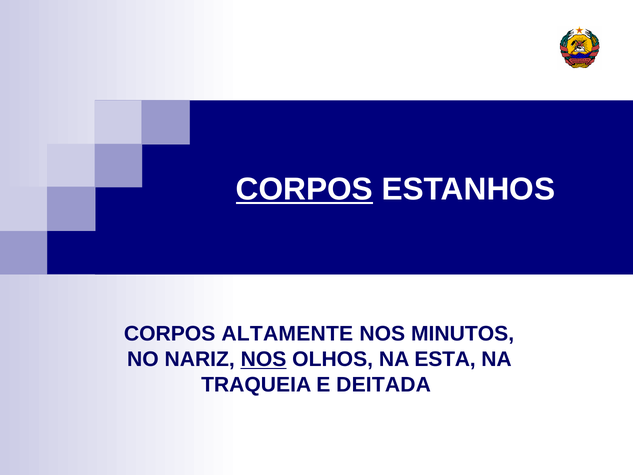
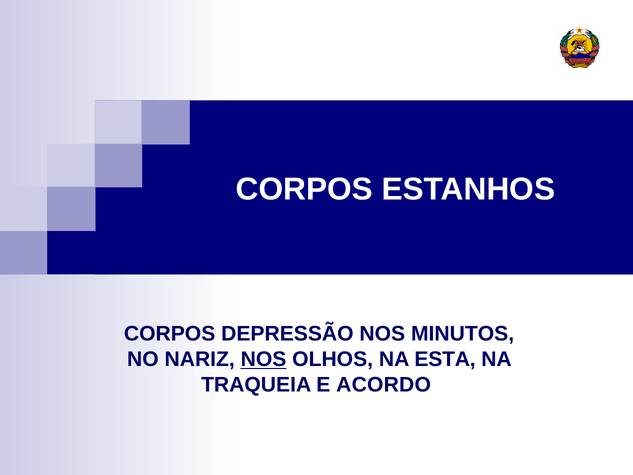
CORPOS at (304, 189) underline: present -> none
ALTAMENTE: ALTAMENTE -> DEPRESSÃO
DEITADA: DEITADA -> ACORDO
